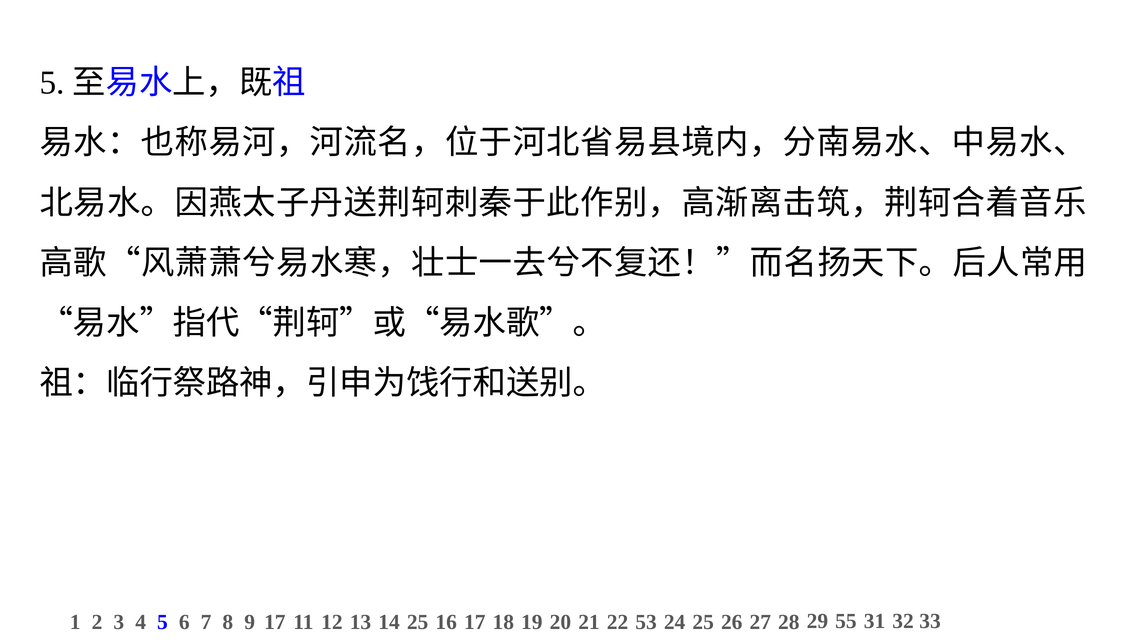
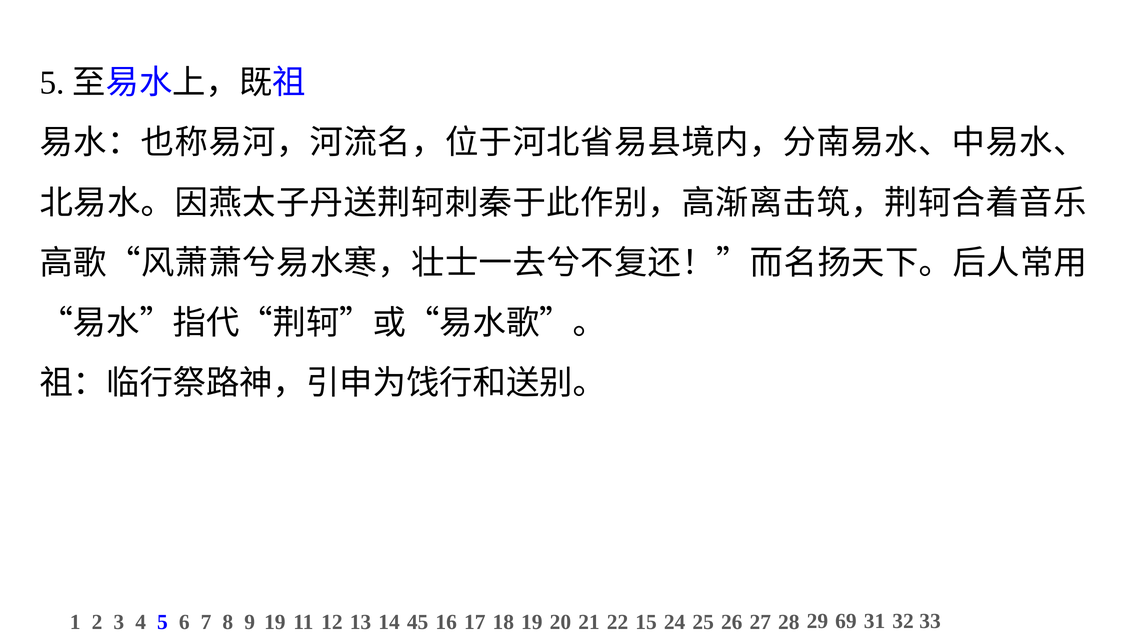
9 17: 17 -> 19
14 25: 25 -> 45
53: 53 -> 15
55: 55 -> 69
